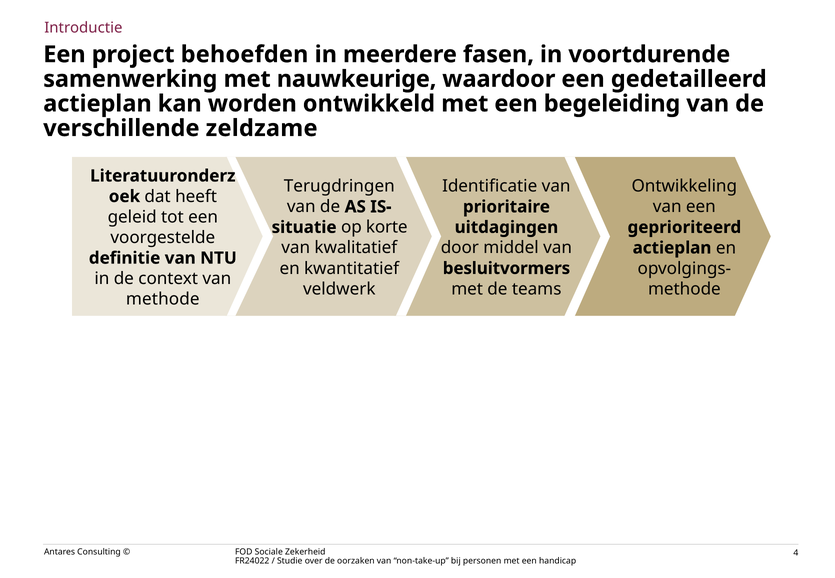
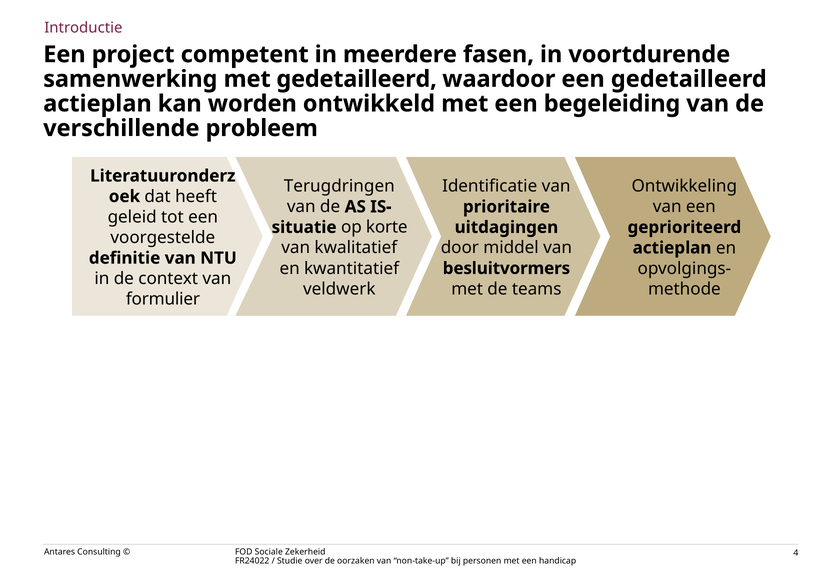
behoefden: behoefden -> competent
met nauwkeurige: nauwkeurige -> gedetailleerd
zeldzame: zeldzame -> probleem
methode at (163, 299): methode -> formulier
